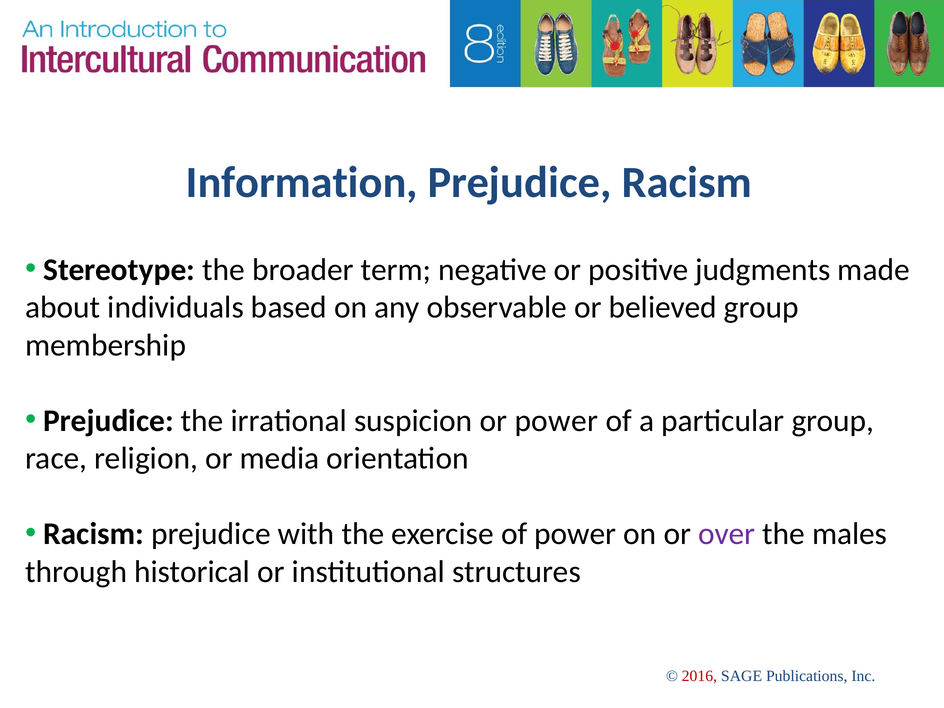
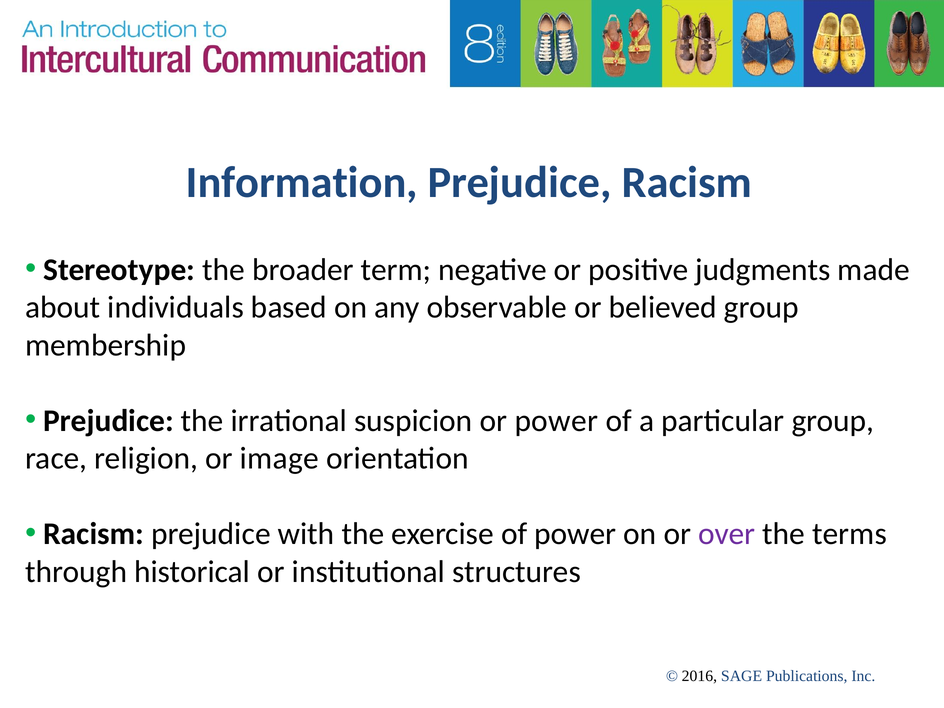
media: media -> image
males: males -> terms
2016 colour: red -> black
